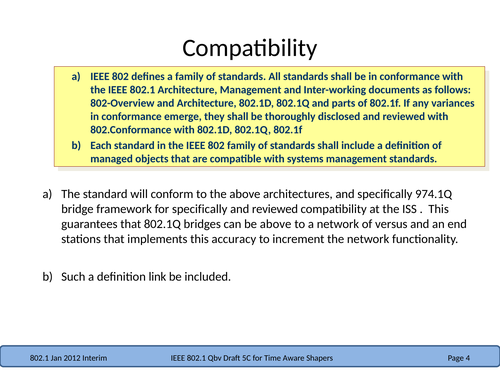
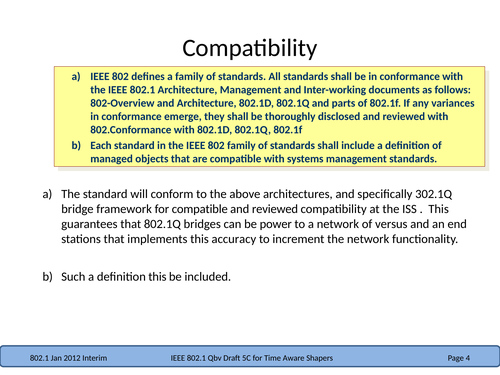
974.1Q: 974.1Q -> 302.1Q
for specifically: specifically -> compatible
be above: above -> power
definition link: link -> this
